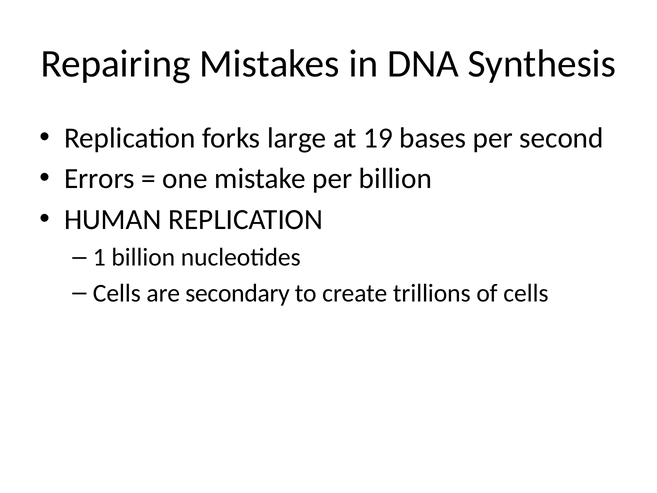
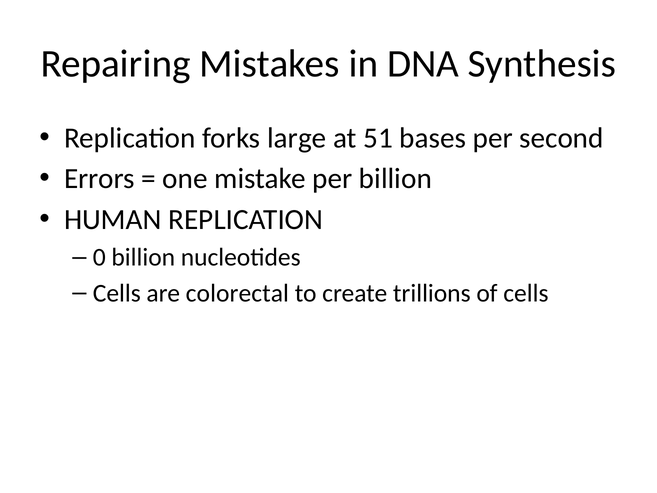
19: 19 -> 51
1: 1 -> 0
secondary: secondary -> colorectal
